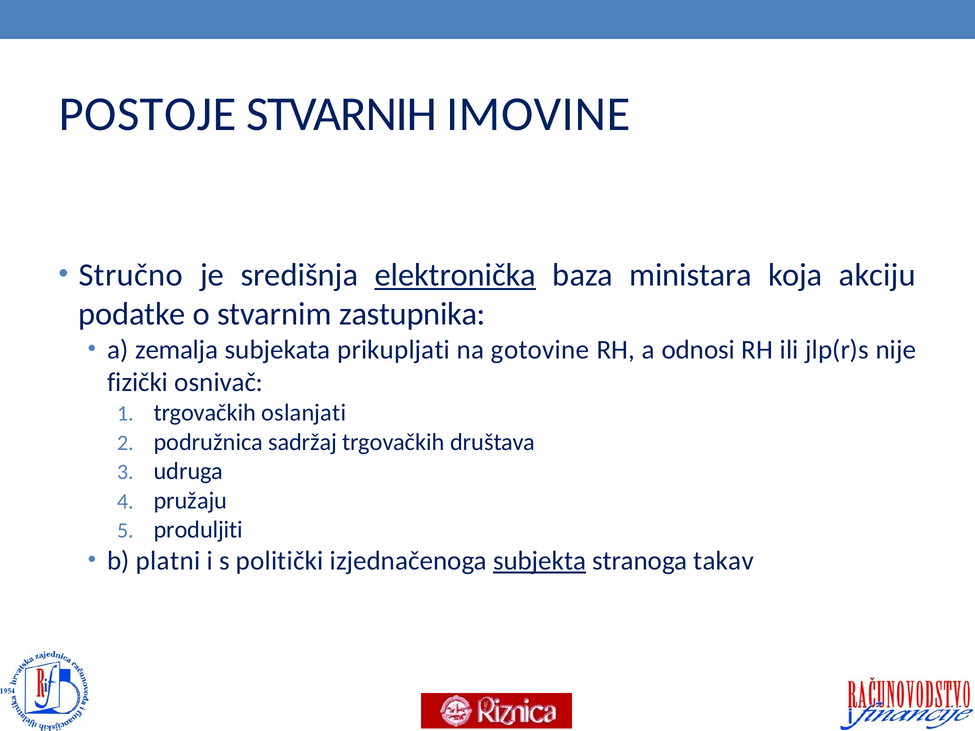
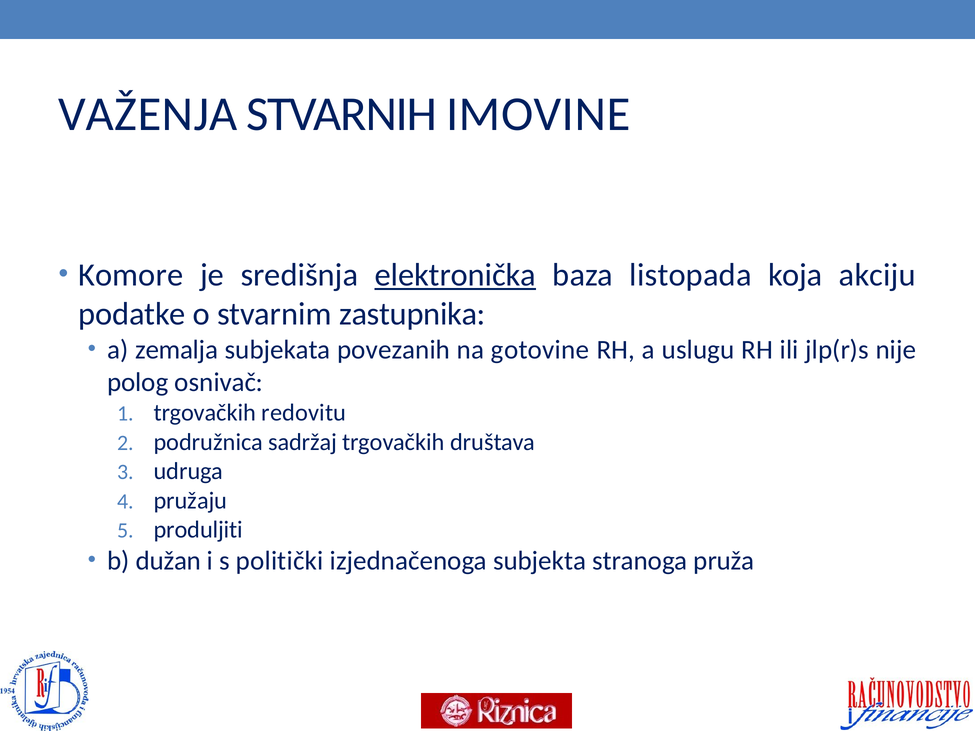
POSTOJE: POSTOJE -> VAŽENJA
Stručno: Stručno -> Komore
ministara: ministara -> listopada
prikupljati: prikupljati -> povezanih
odnosi: odnosi -> uslugu
fizički: fizički -> polog
oslanjati: oslanjati -> redovitu
platni: platni -> dužan
subjekta underline: present -> none
takav: takav -> pruža
